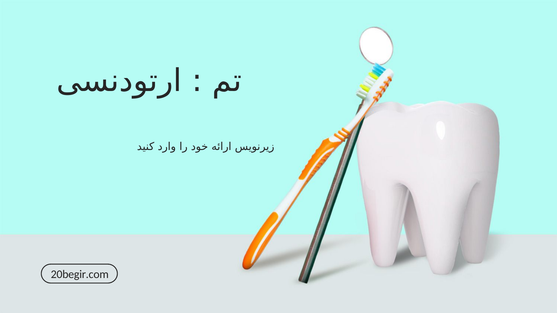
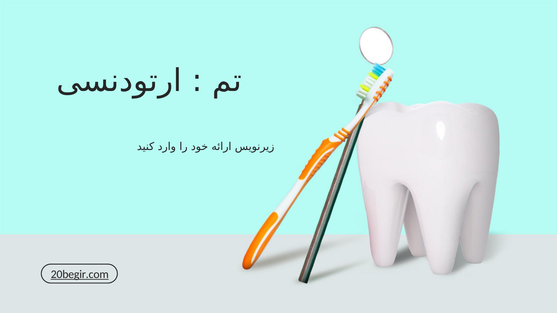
20begir.com underline: none -> present
